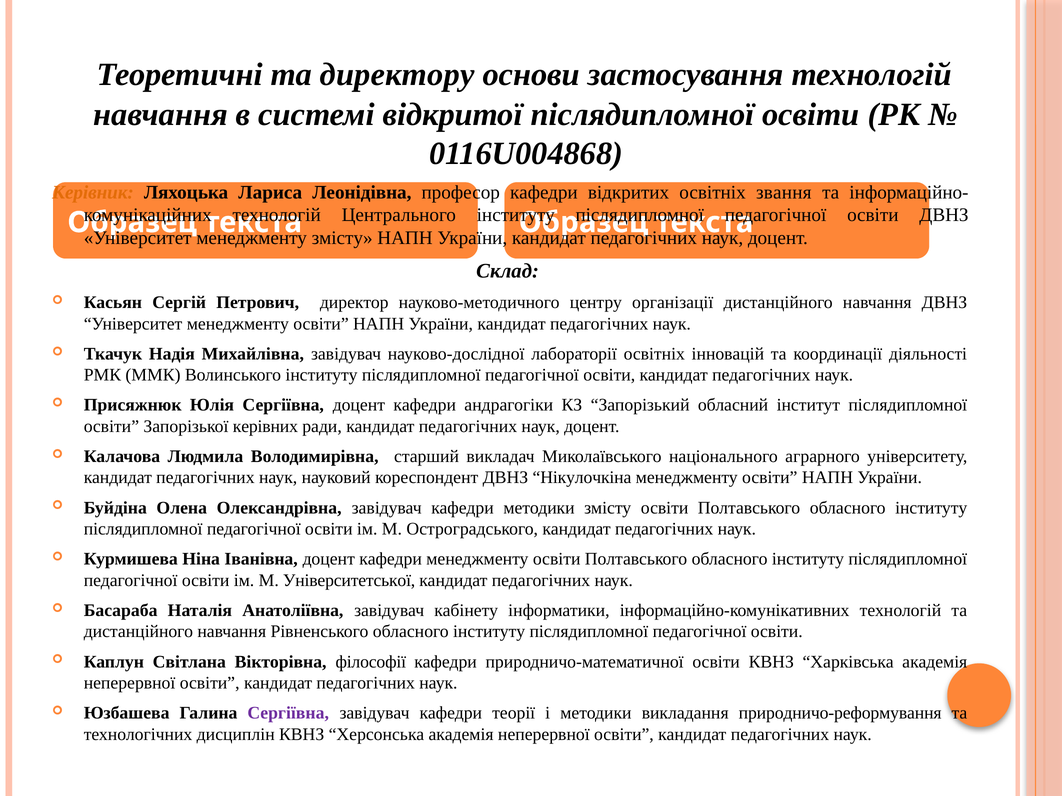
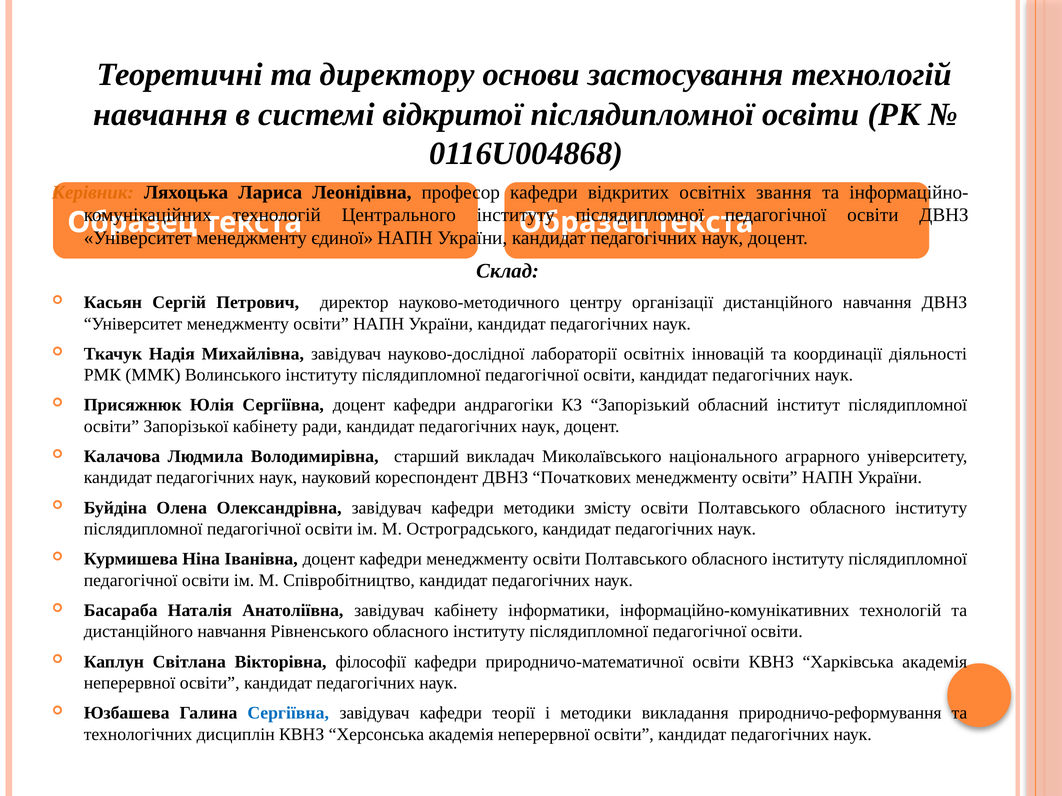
змісту at (342, 238): змісту -> єдиної
Запорізької керівних: керівних -> кабінету
Нікулочкіна: Нікулочкіна -> Початкових
Університетської: Університетської -> Співробітництво
Сергіївна at (288, 713) colour: purple -> blue
